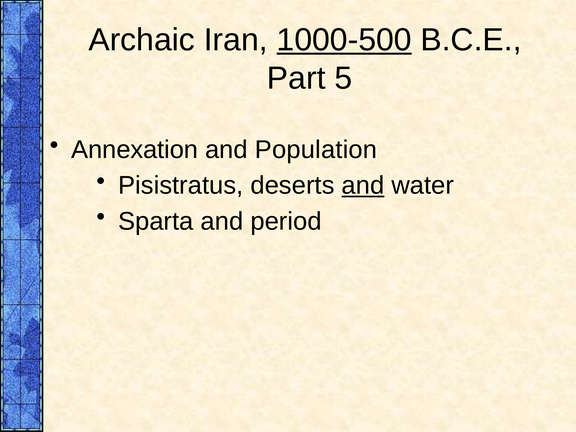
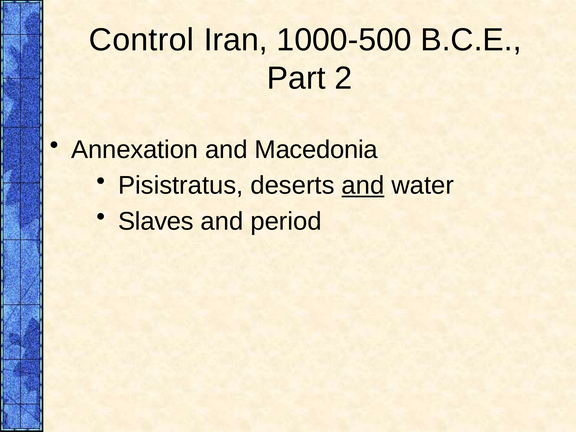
Archaic: Archaic -> Control
1000-500 underline: present -> none
5: 5 -> 2
Population: Population -> Macedonia
Sparta: Sparta -> Slaves
